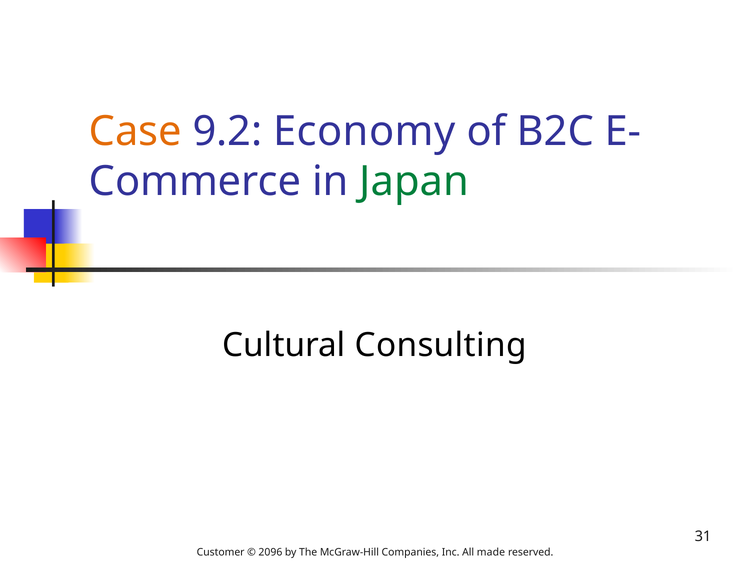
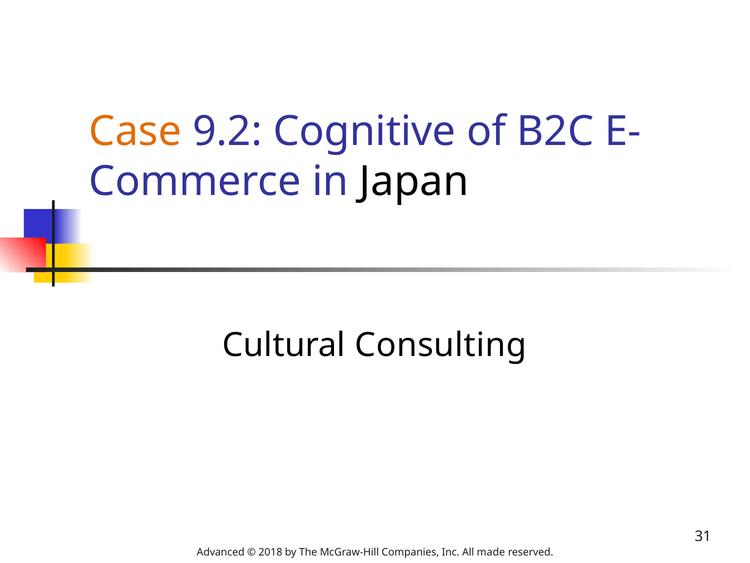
Economy: Economy -> Cognitive
Japan colour: green -> black
Customer: Customer -> Advanced
2096: 2096 -> 2018
